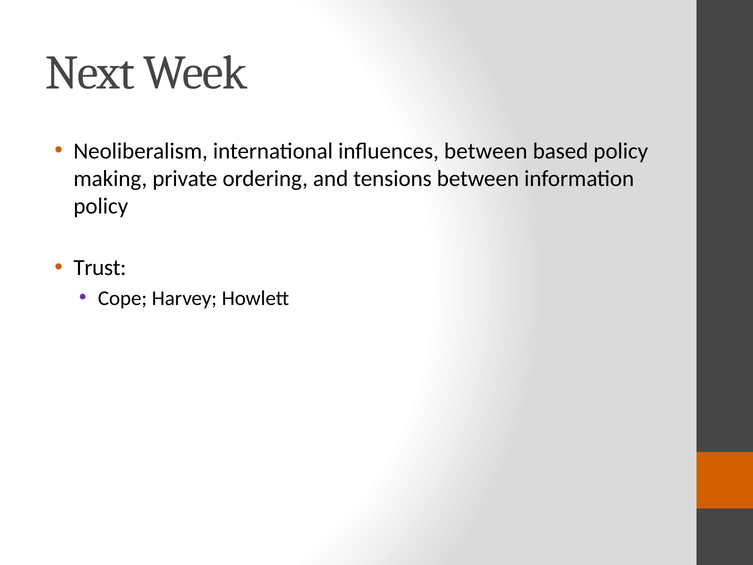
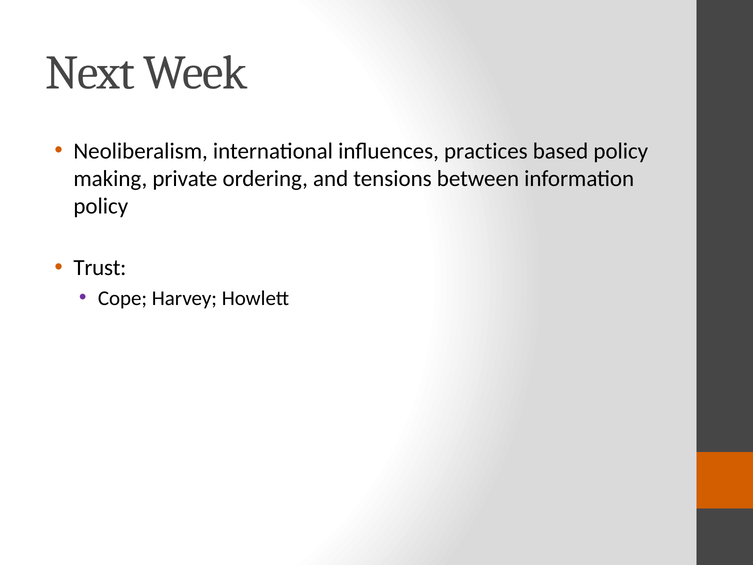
influences between: between -> practices
